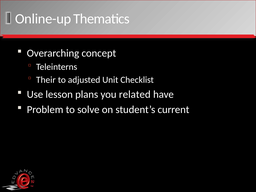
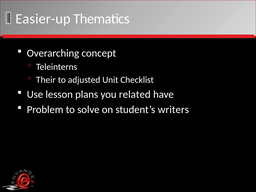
Online-up: Online-up -> Easier-up
current: current -> writers
